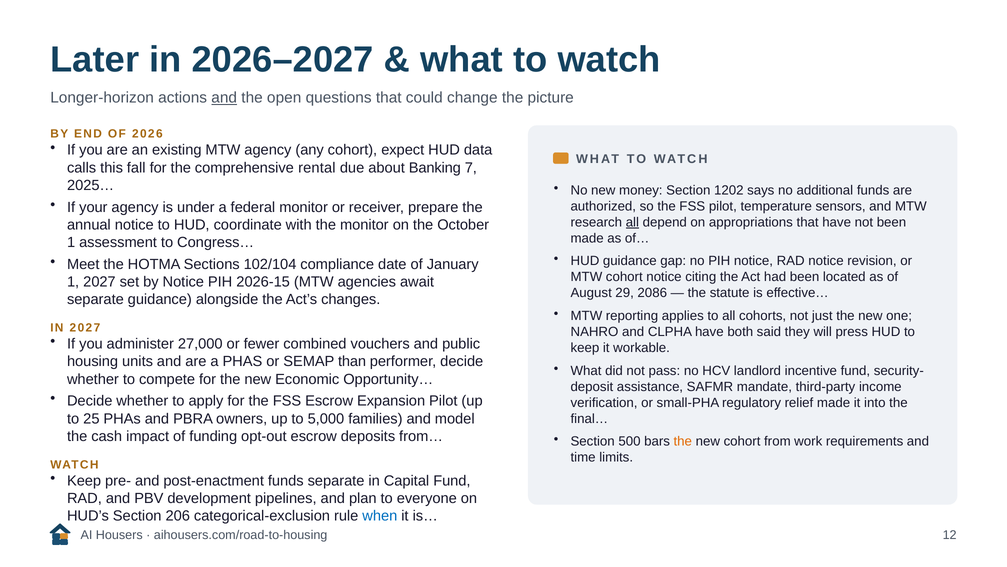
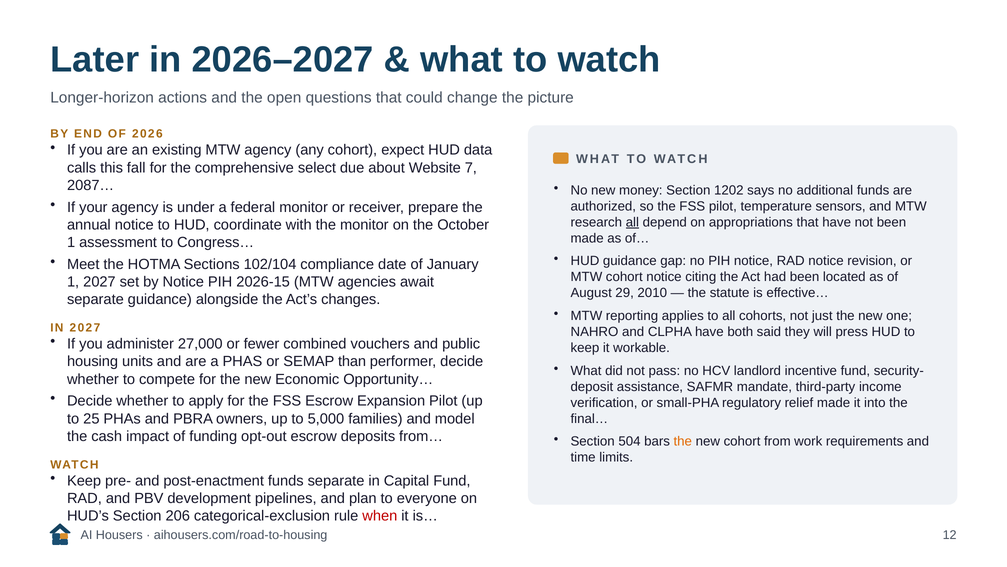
and at (224, 98) underline: present -> none
rental: rental -> select
Banking: Banking -> Website
2025…: 2025… -> 2087…
2086: 2086 -> 2010
500: 500 -> 504
when colour: blue -> red
